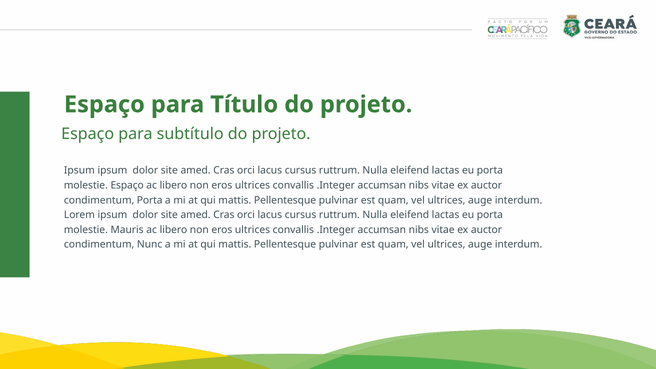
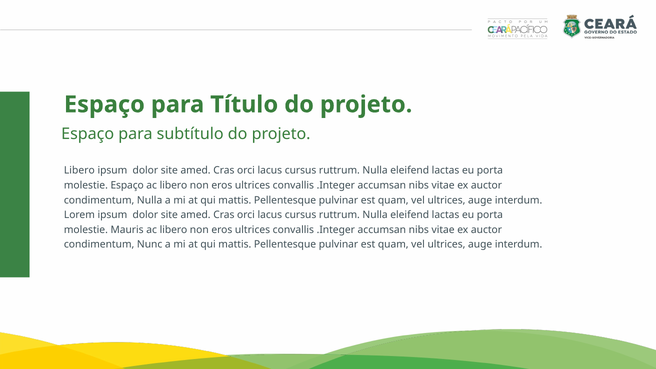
Ipsum at (79, 171): Ipsum -> Libero
condimentum Porta: Porta -> Nulla
